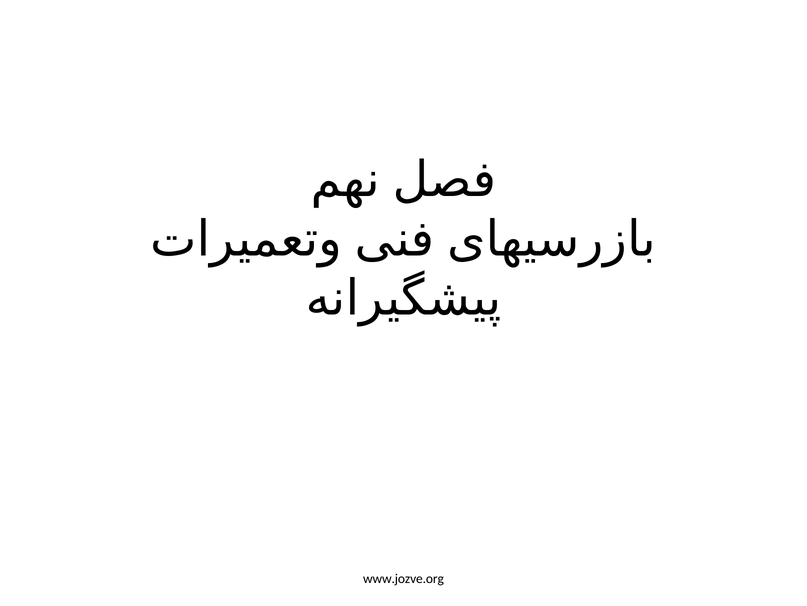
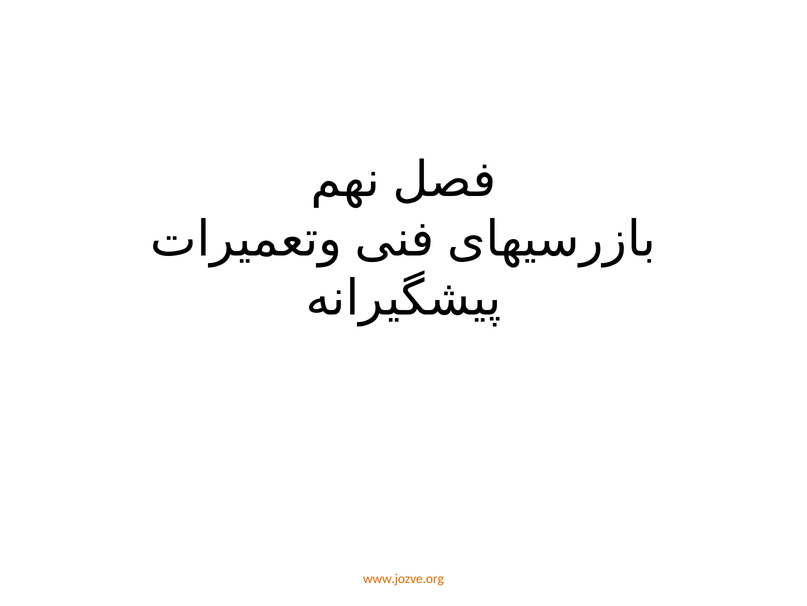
www.jozve.org colour: black -> orange
